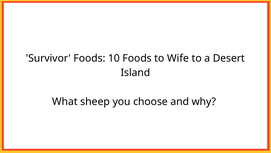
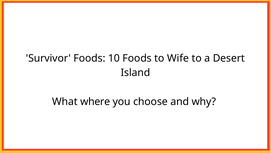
sheep: sheep -> where
